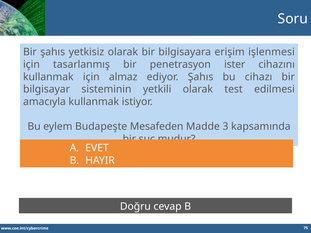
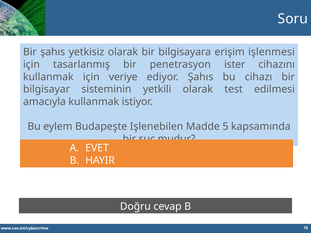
almaz: almaz -> veriye
Mesafeden: Mesafeden -> Işlenebilen
3: 3 -> 5
